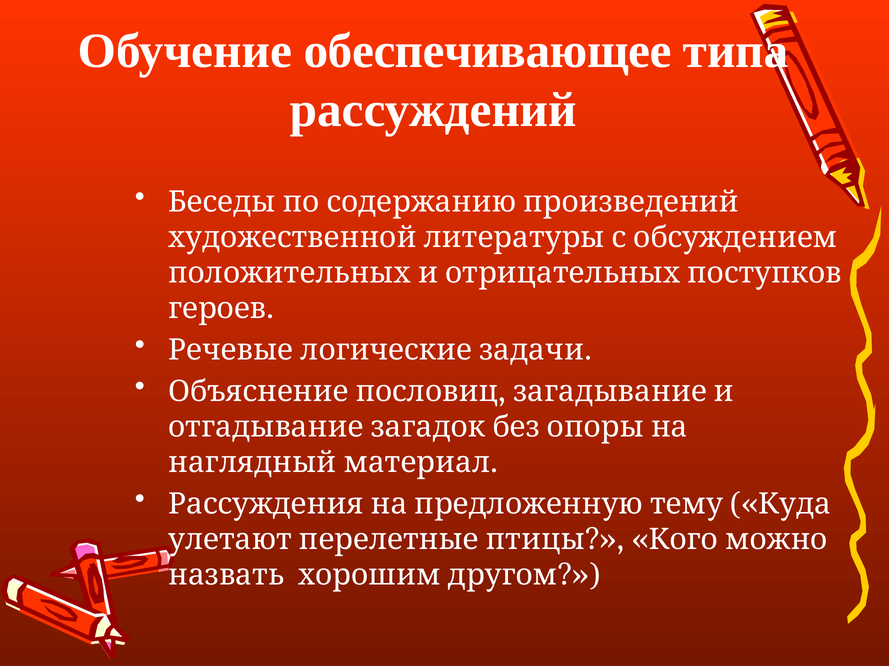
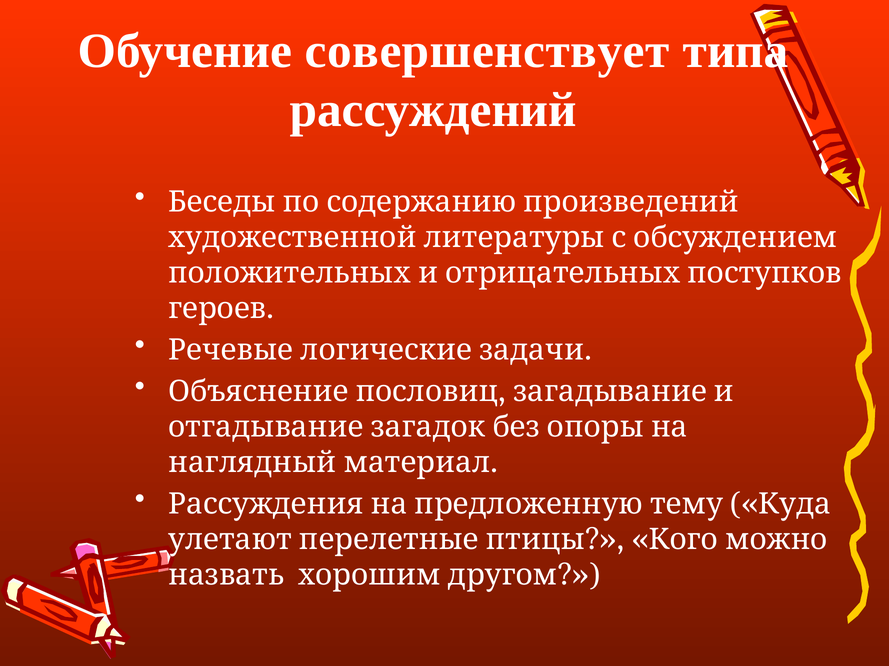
обеспечивающее: обеспечивающее -> совершенствует
